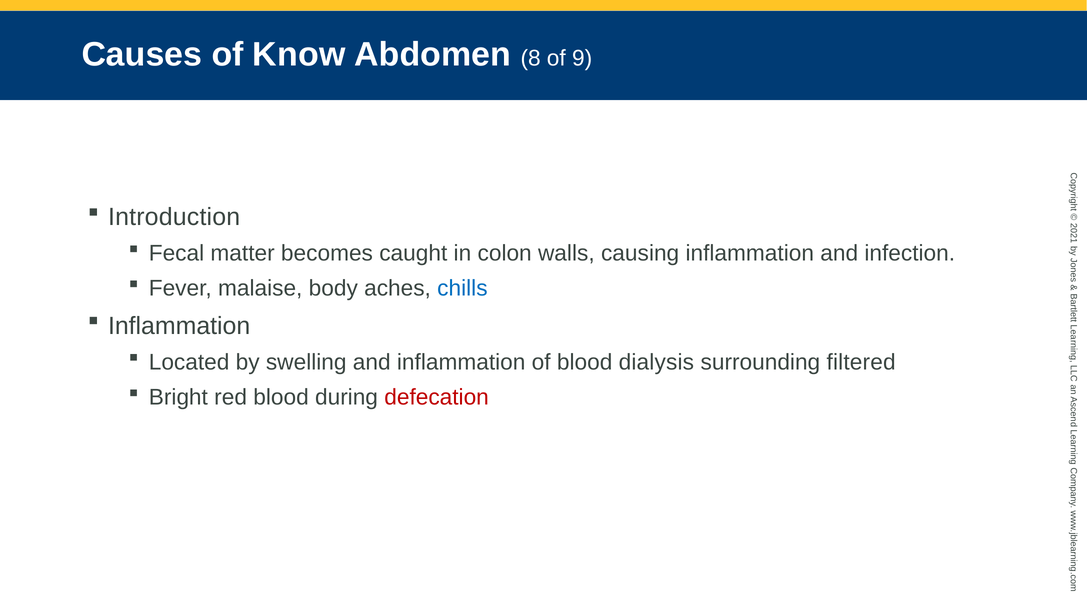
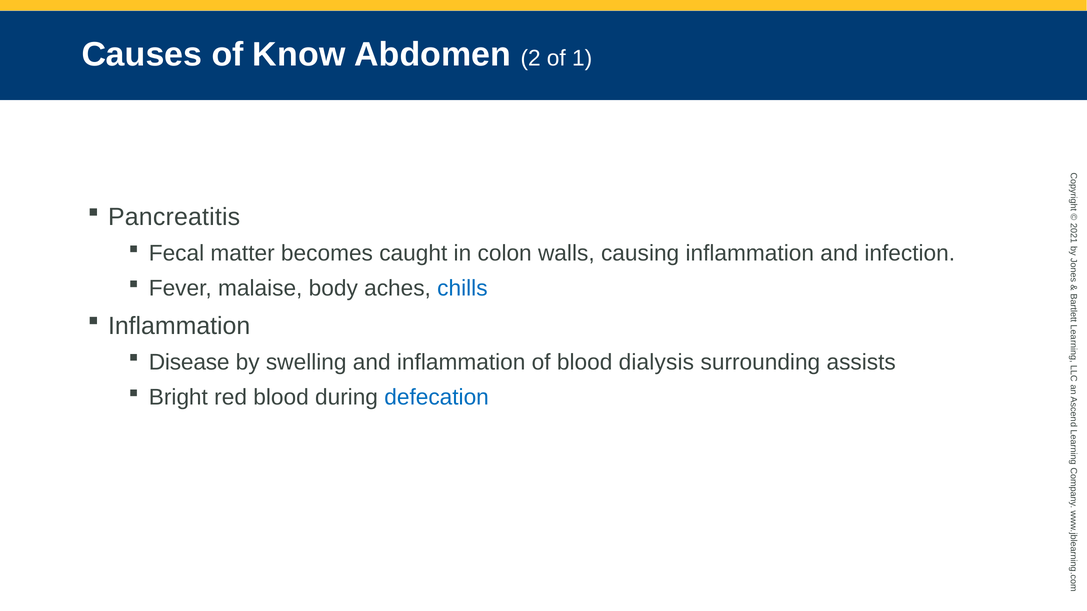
Abdomen 8: 8 -> 2
of 9: 9 -> 1
Introduction: Introduction -> Pancreatitis
Located: Located -> Disease
filtered: filtered -> assists
defecation colour: red -> blue
